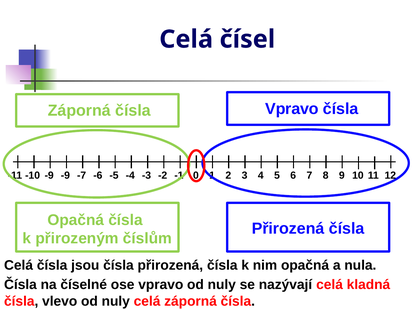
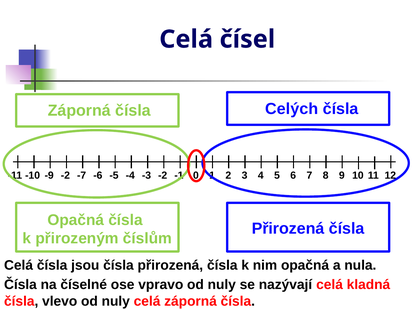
Vpravo at (292, 109): Vpravo -> Celých
-9 at (65, 176): -9 -> -2
